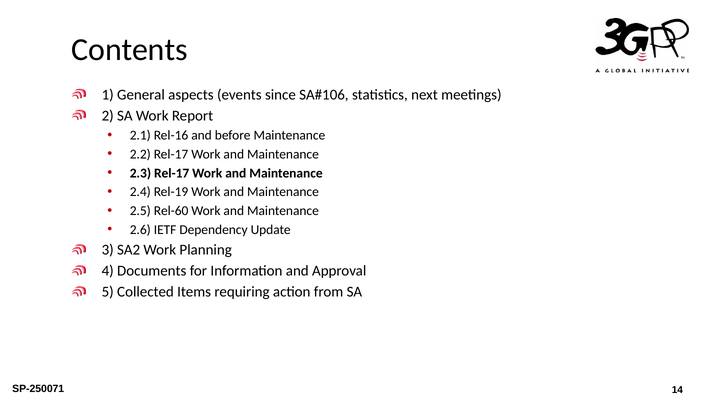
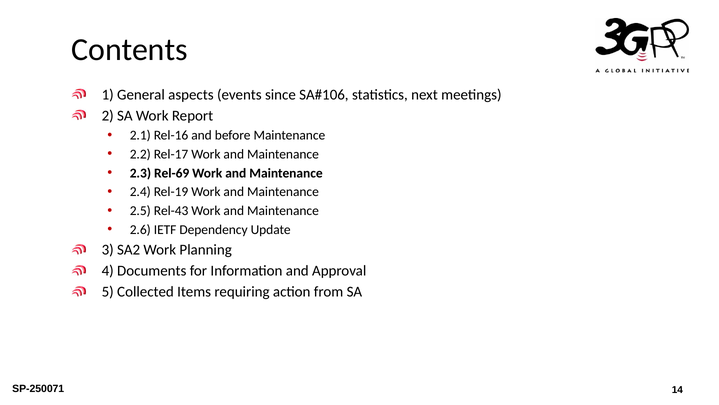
2.3 Rel-17: Rel-17 -> Rel-69
Rel-60: Rel-60 -> Rel-43
